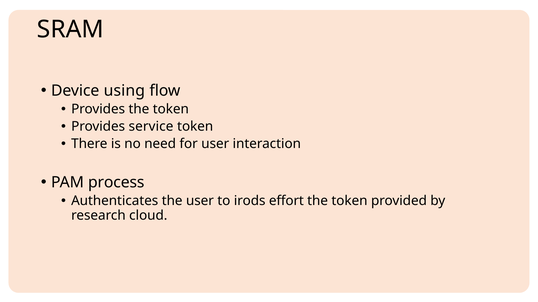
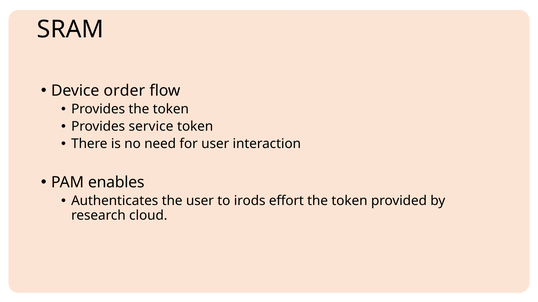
using: using -> order
process: process -> enables
